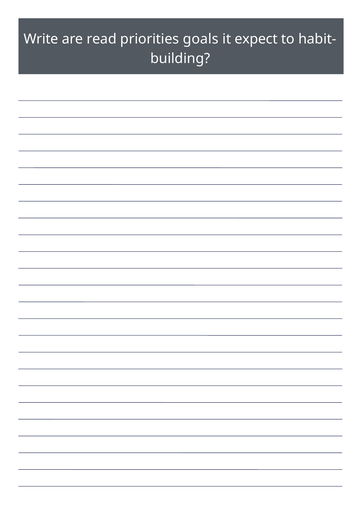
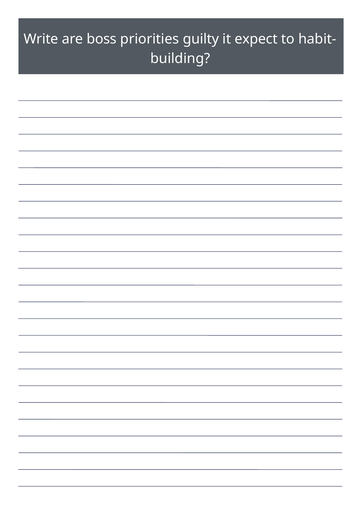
read: read -> boss
goals: goals -> guilty
